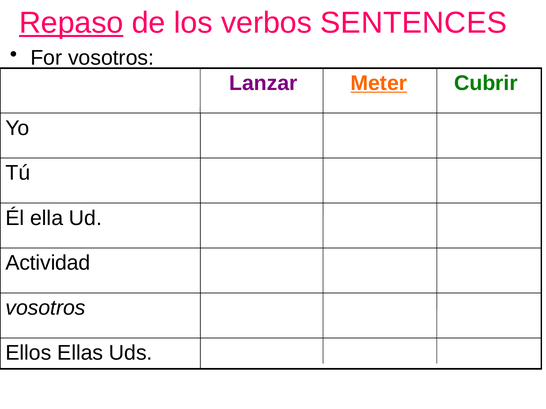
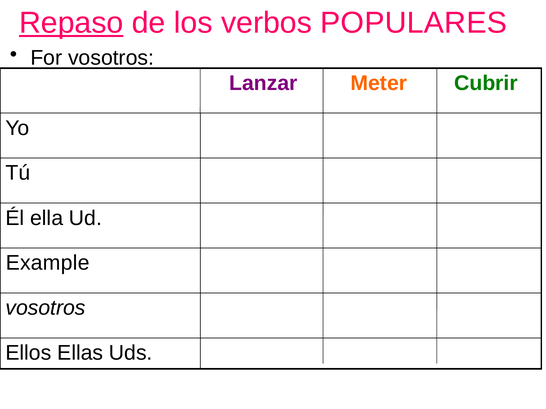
SENTENCES: SENTENCES -> POPULARES
Meter underline: present -> none
Actividad: Actividad -> Example
